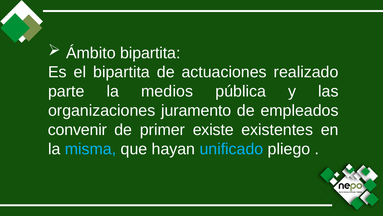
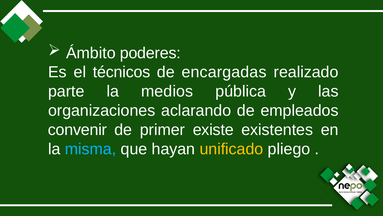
Ámbito bipartita: bipartita -> poderes
el bipartita: bipartita -> técnicos
actuaciones: actuaciones -> encargadas
juramento: juramento -> aclarando
unificado colour: light blue -> yellow
